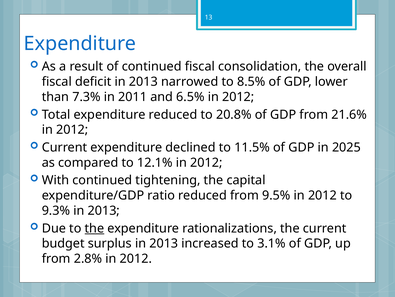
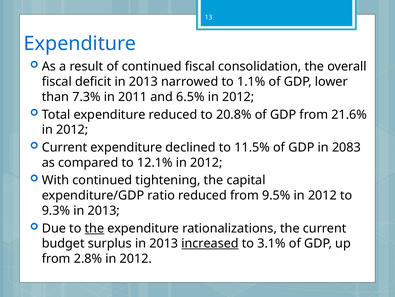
8.5%: 8.5% -> 1.1%
2025: 2025 -> 2083
increased underline: none -> present
